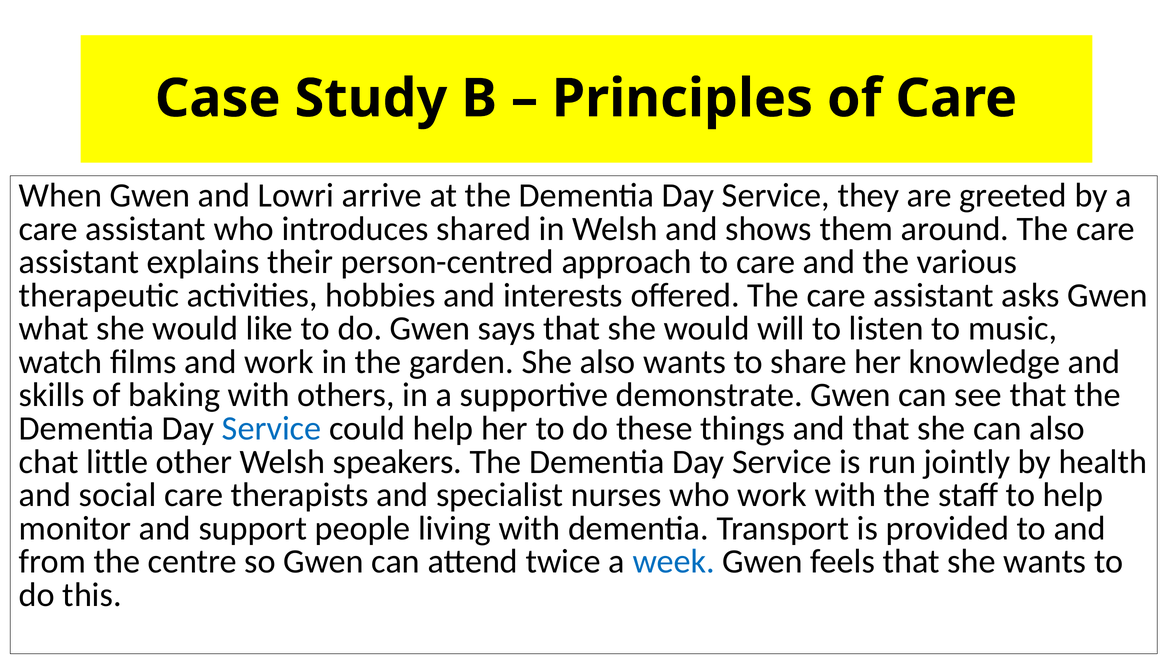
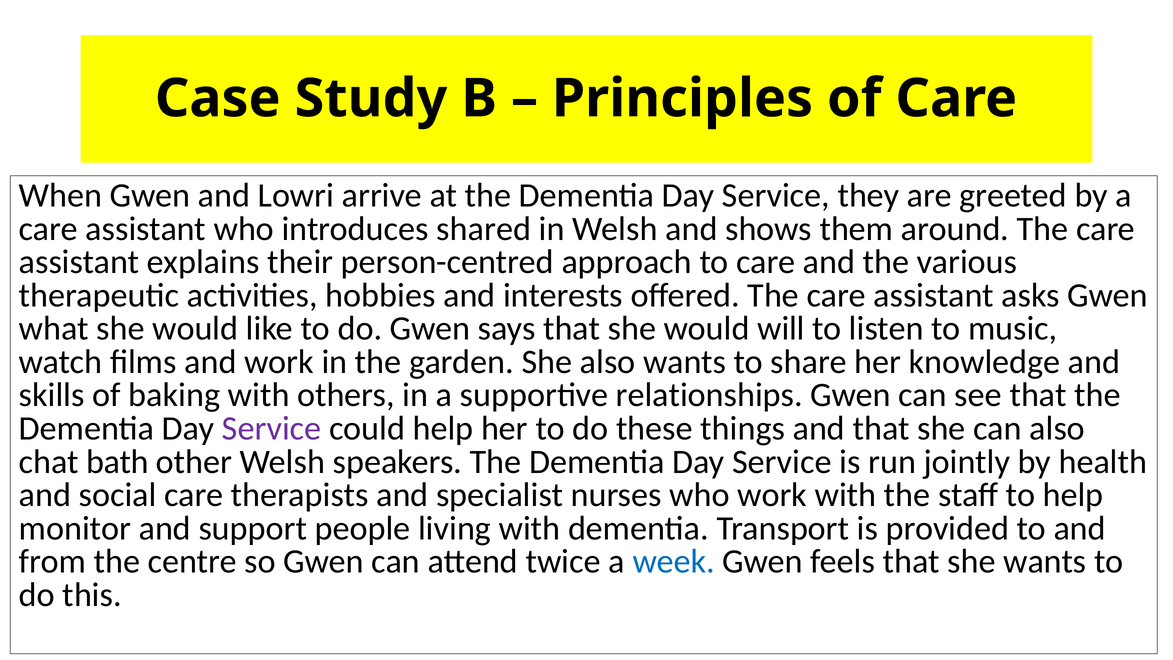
demonstrate: demonstrate -> relationships
Service at (272, 428) colour: blue -> purple
little: little -> bath
